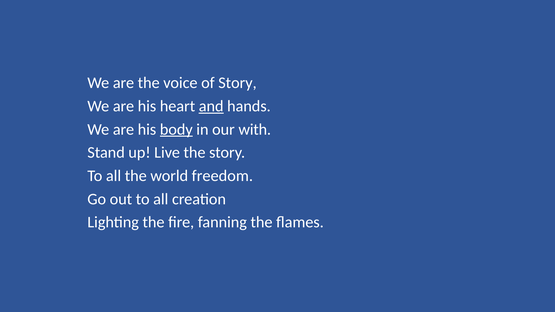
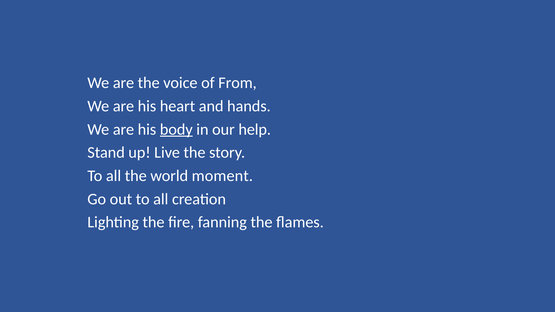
of Story: Story -> From
and underline: present -> none
with: with -> help
freedom: freedom -> moment
